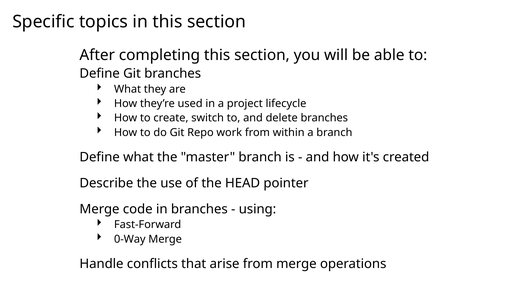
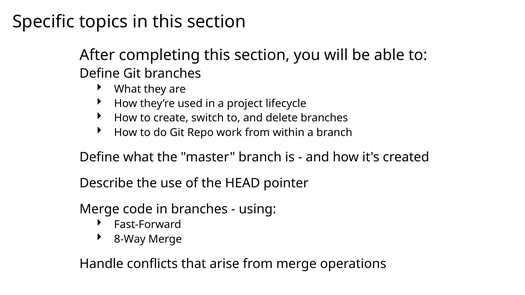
0-Way: 0-Way -> 8-Way
